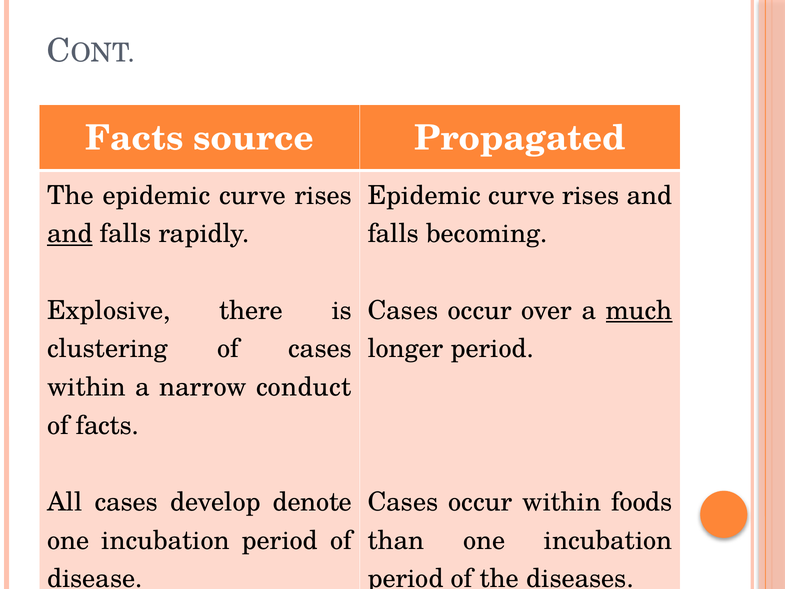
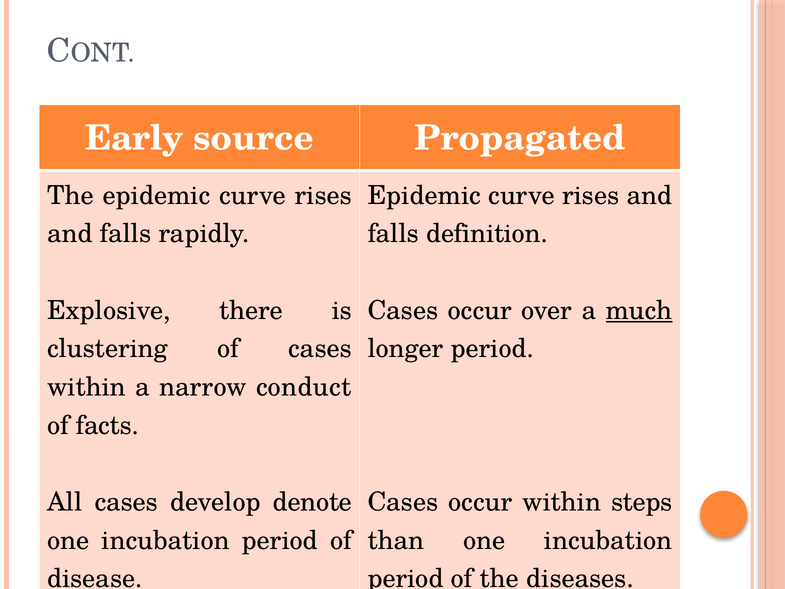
Facts at (134, 138): Facts -> Early
and at (70, 234) underline: present -> none
becoming: becoming -> definition
foods: foods -> steps
